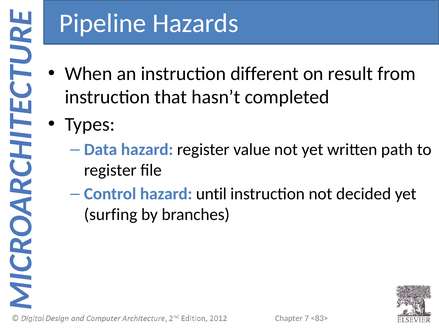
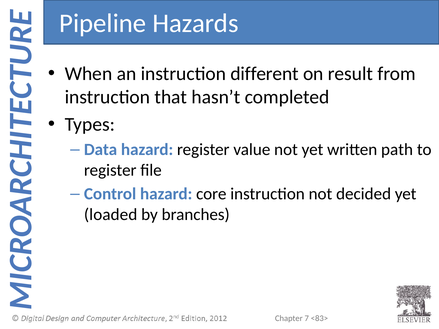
until: until -> core
surfing: surfing -> loaded
